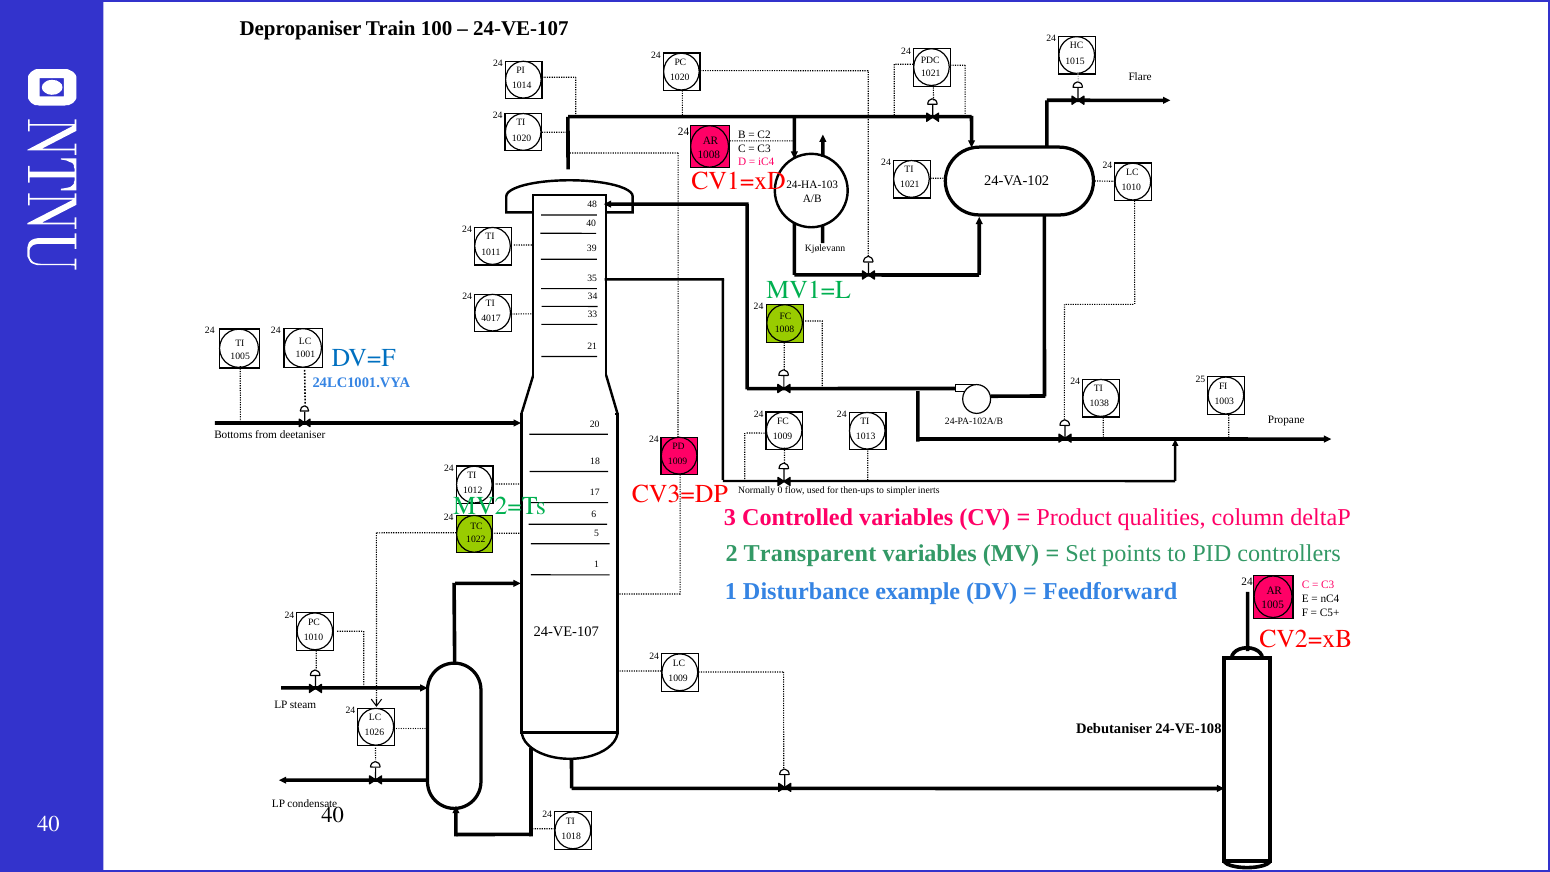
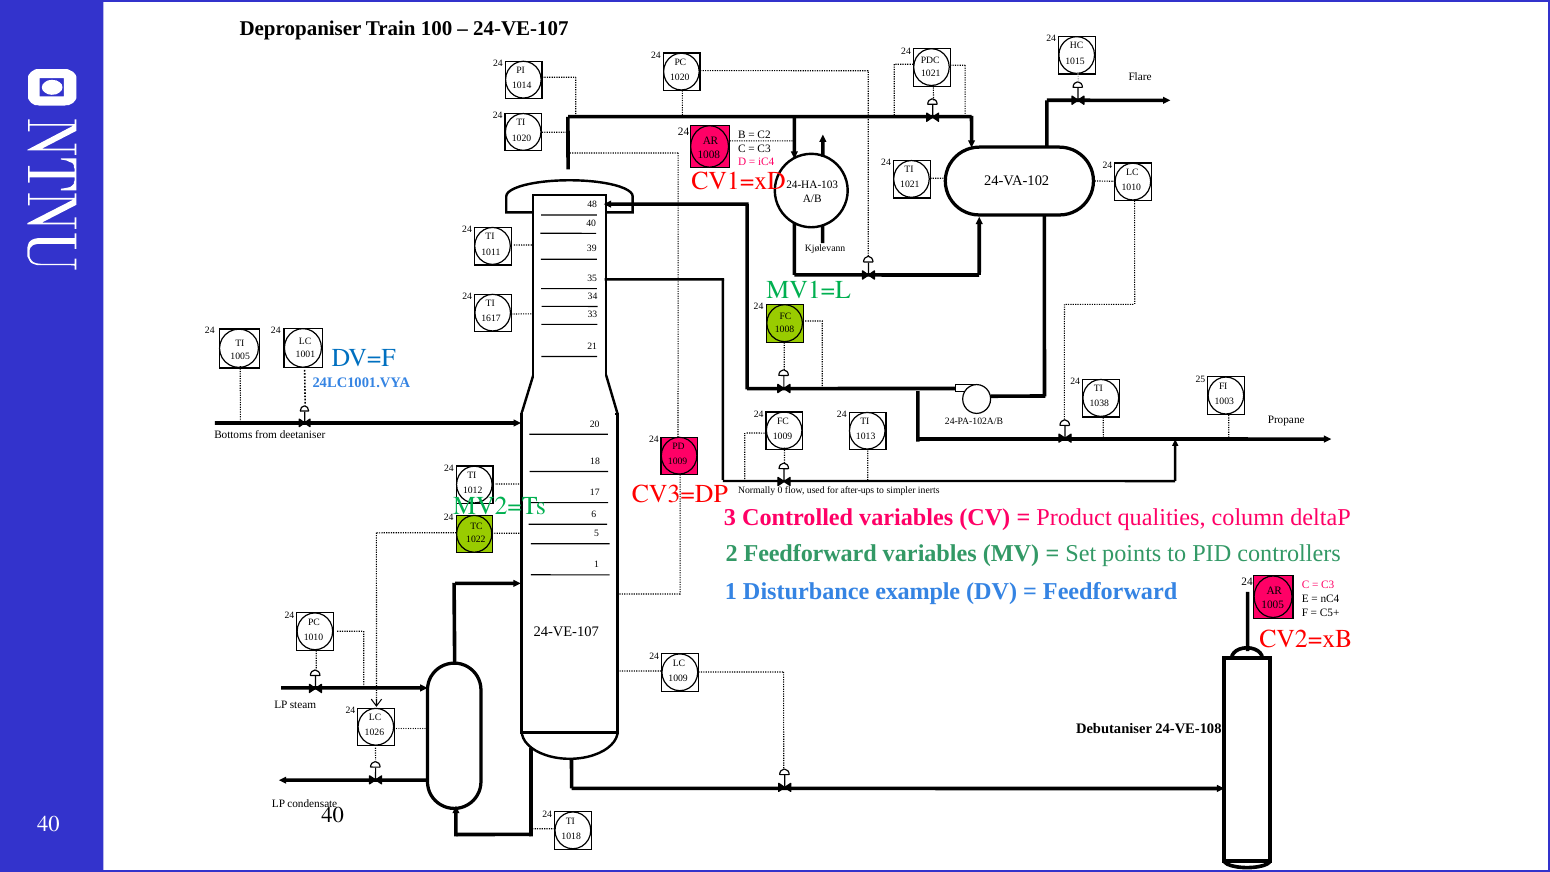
4017: 4017 -> 1617
then-ups: then-ups -> after-ups
2 Transparent: Transparent -> Feedforward
